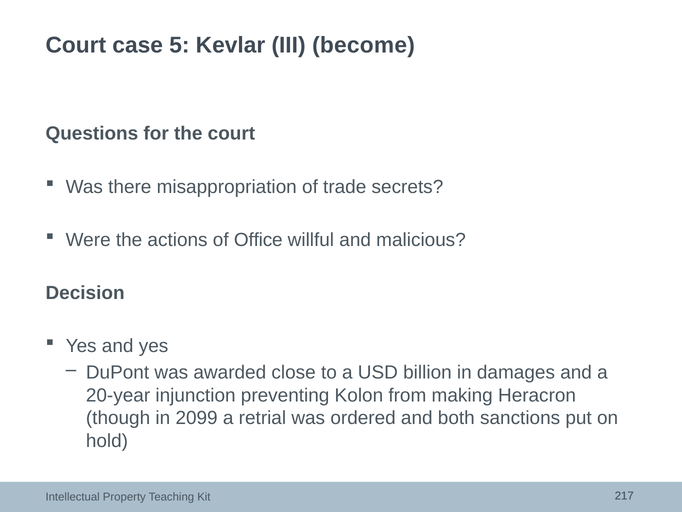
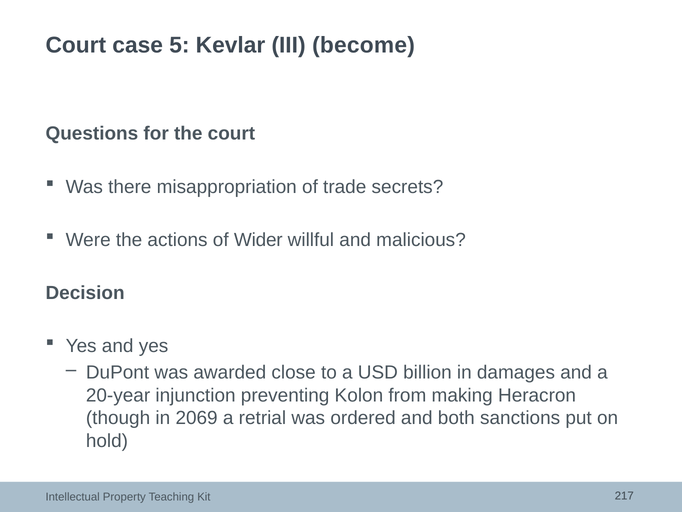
Office: Office -> Wider
2099: 2099 -> 2069
